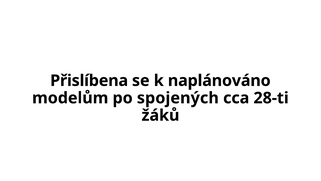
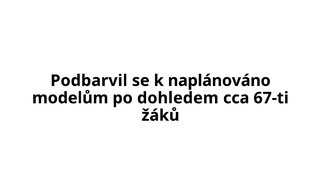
Přislíbena: Přislíbena -> Podbarvil
spojených: spojených -> dohledem
28-ti: 28-ti -> 67-ti
